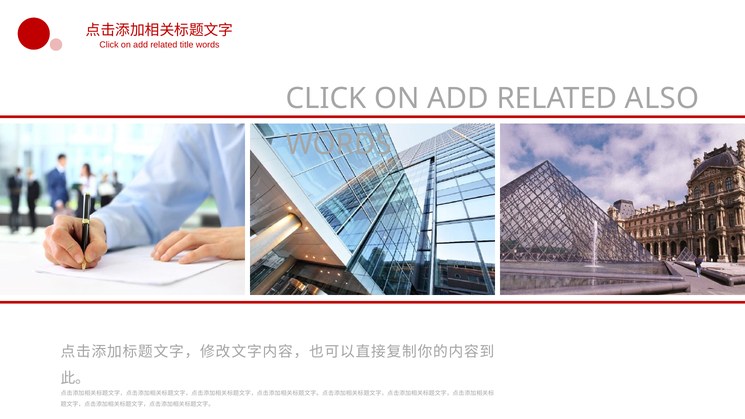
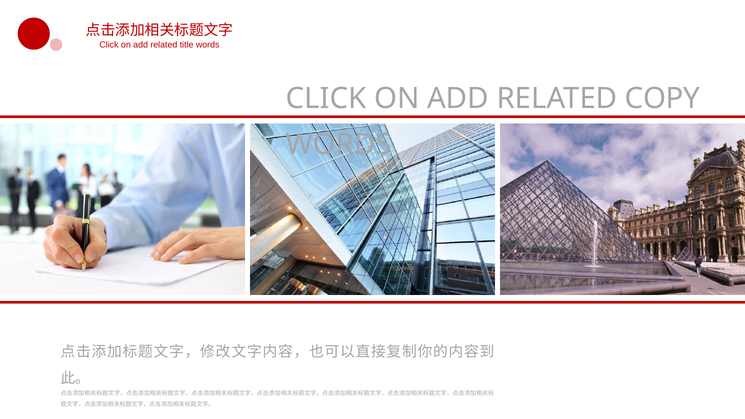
ALSO: ALSO -> COPY
